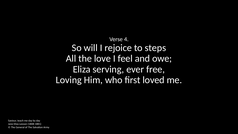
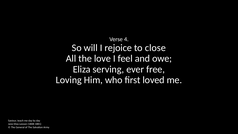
steps: steps -> close
